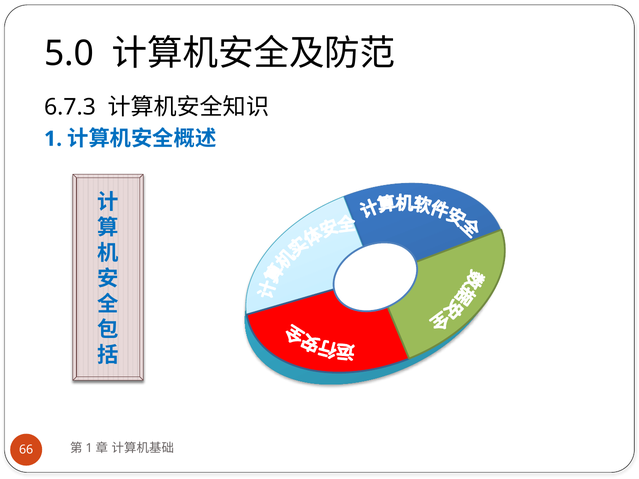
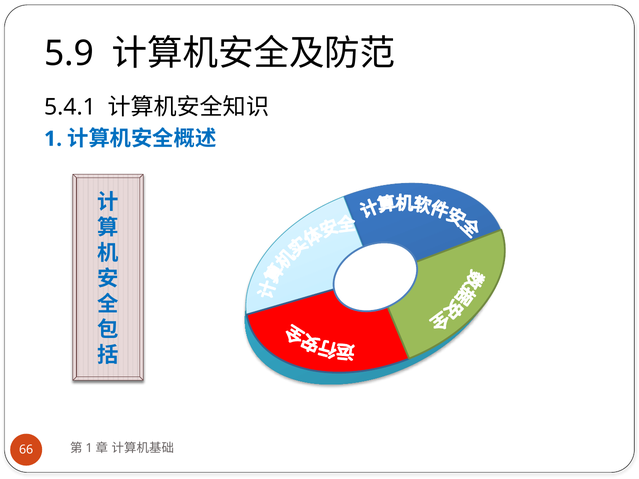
5.0: 5.0 -> 5.9
6.7.3: 6.7.3 -> 5.4.1
